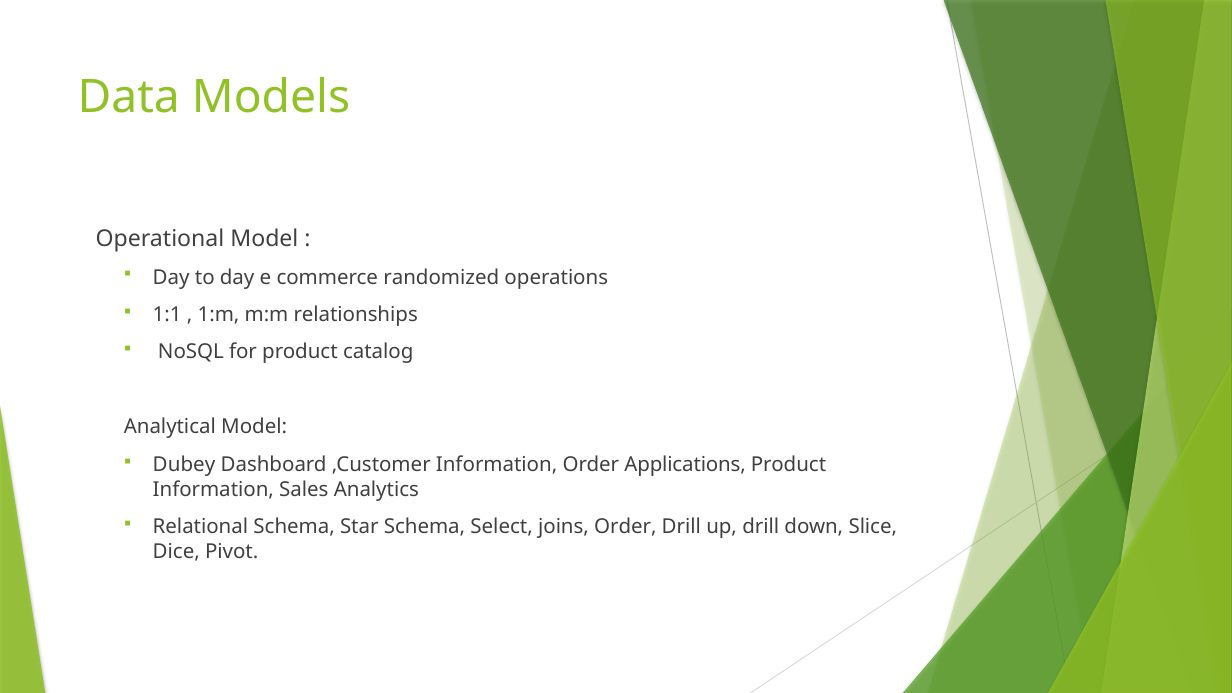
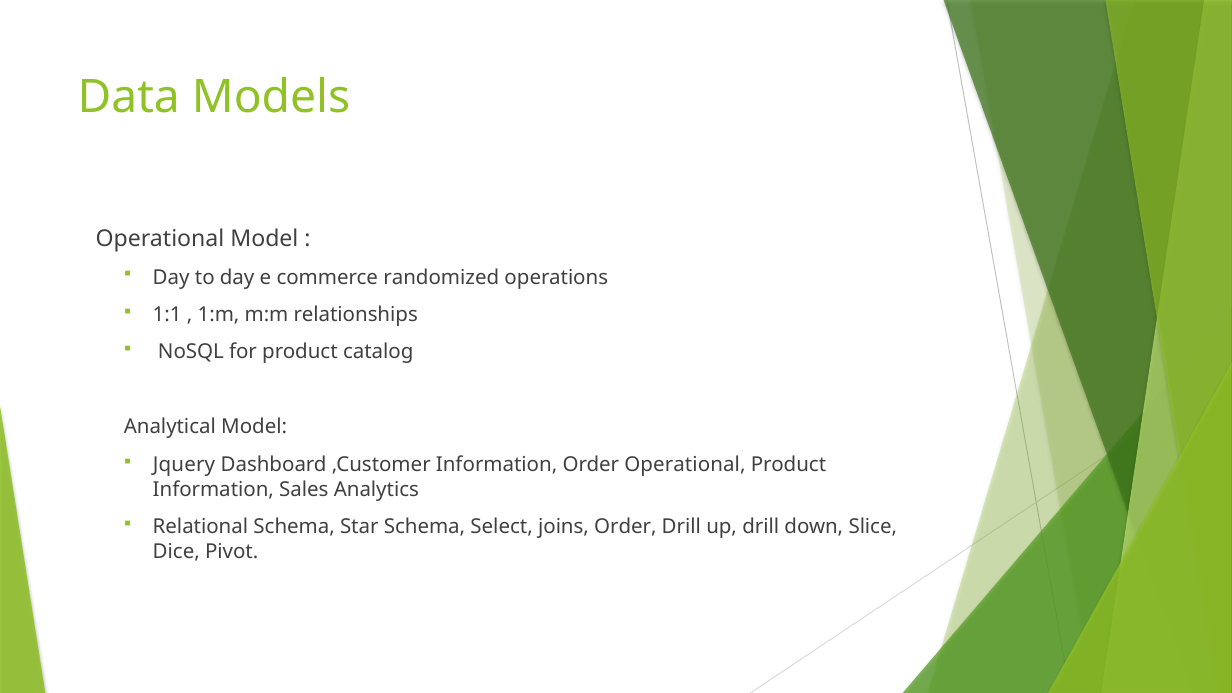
Dubey: Dubey -> Jquery
Order Applications: Applications -> Operational
